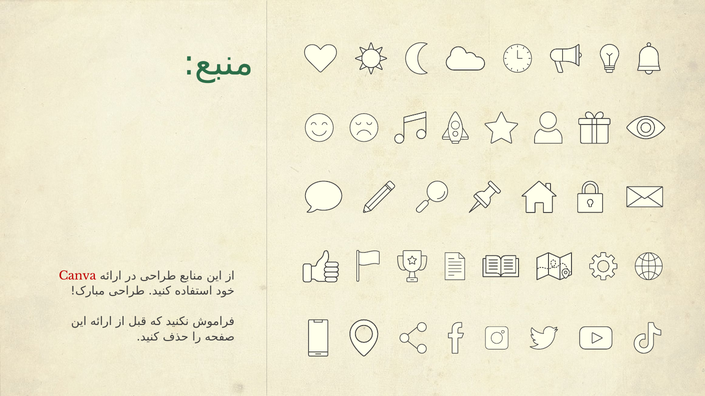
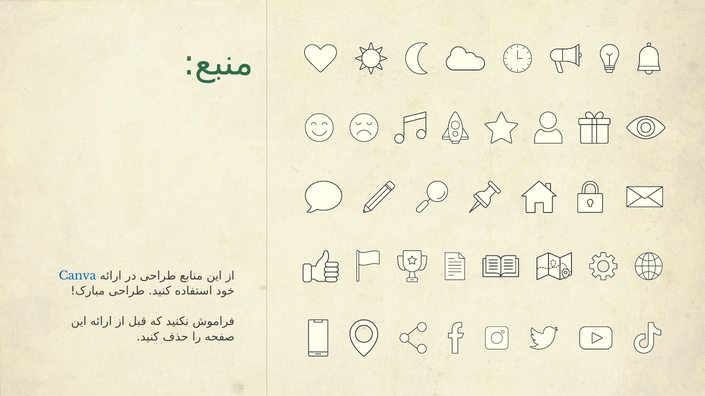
Canva colour: red -> blue
